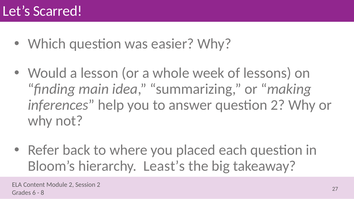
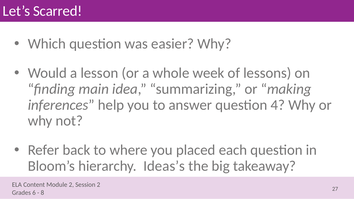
question 2: 2 -> 4
Least’s: Least’s -> Ideas’s
